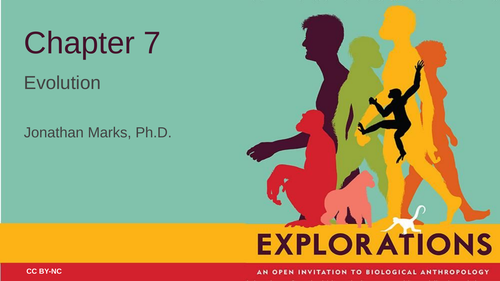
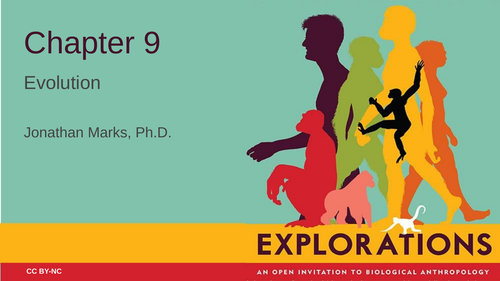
7: 7 -> 9
